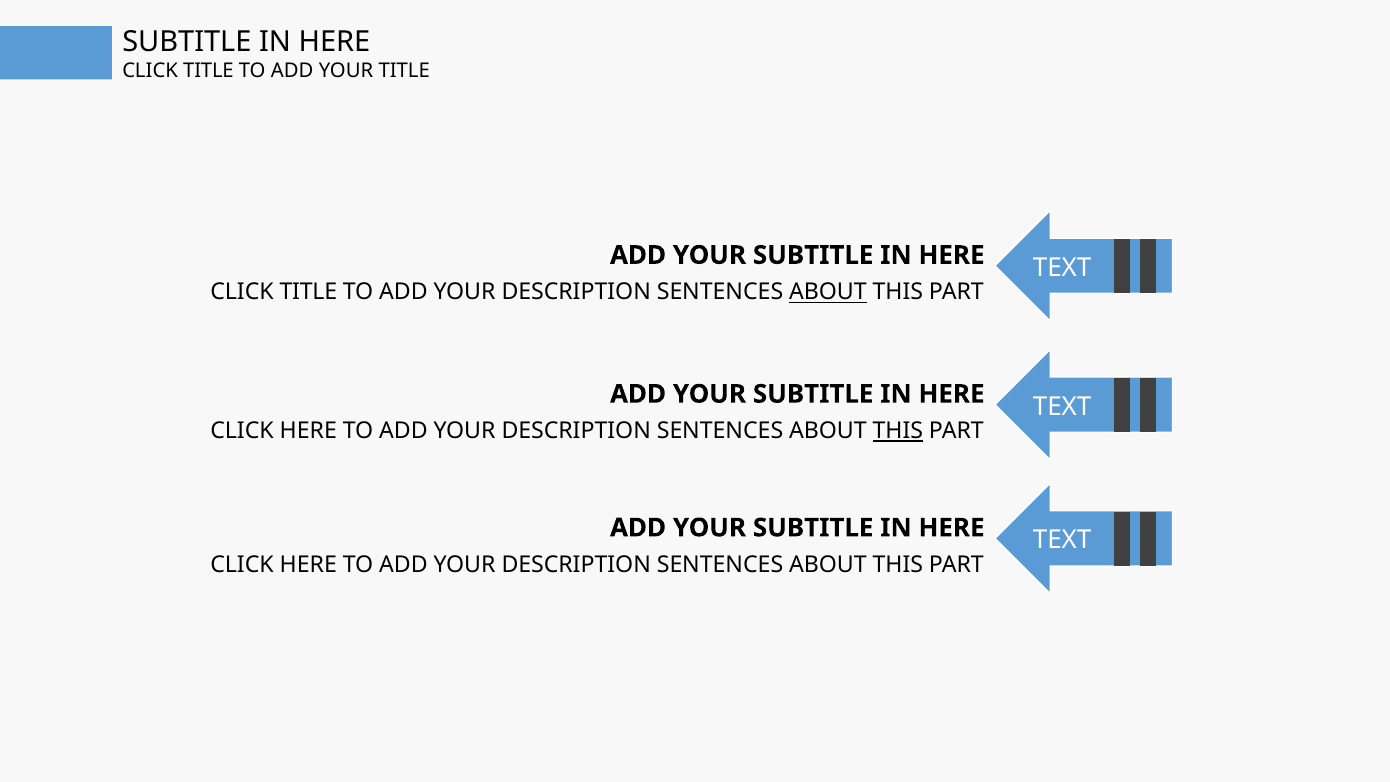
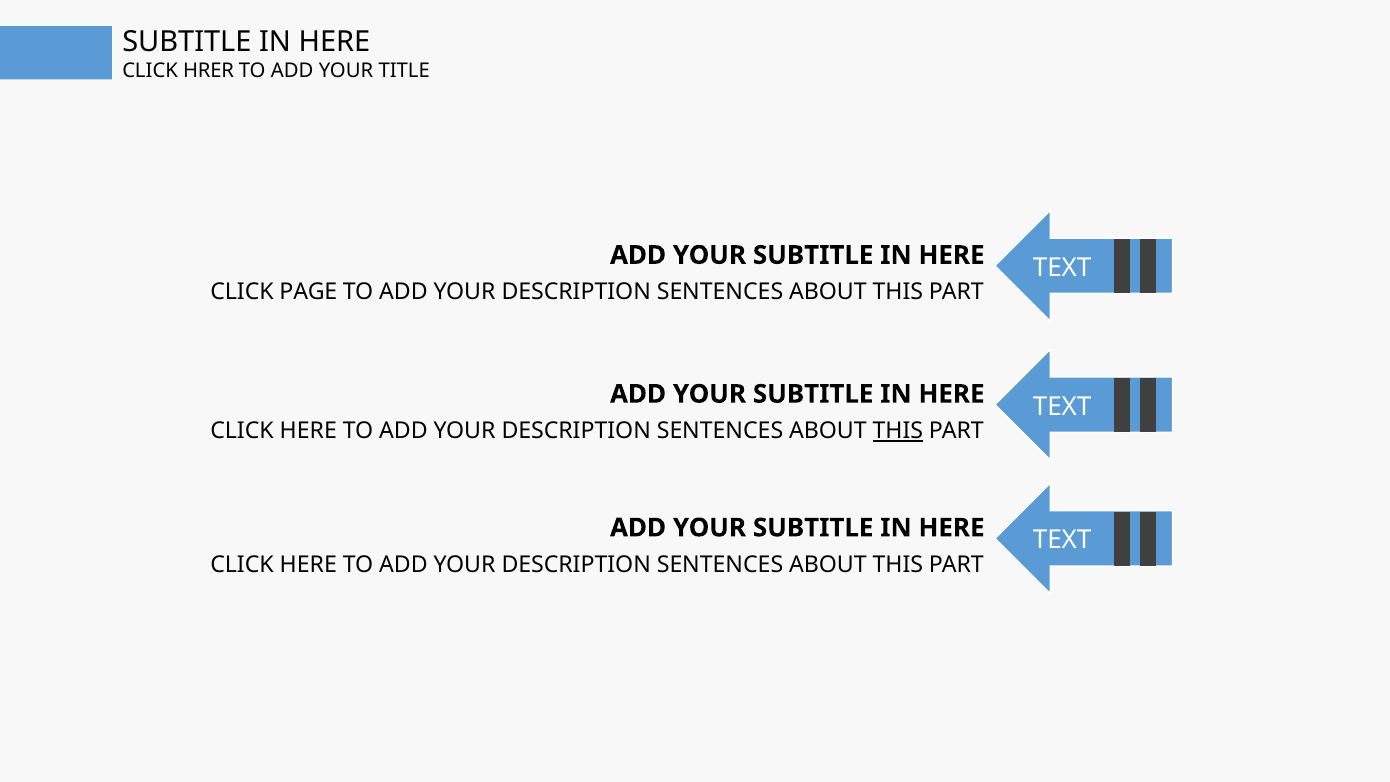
TITLE at (208, 71): TITLE -> HRER
TITLE at (308, 292): TITLE -> PAGE
ABOUT at (828, 292) underline: present -> none
